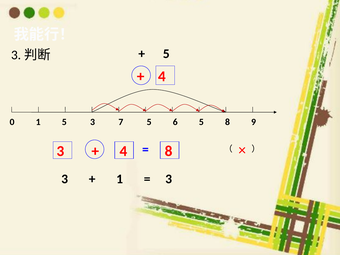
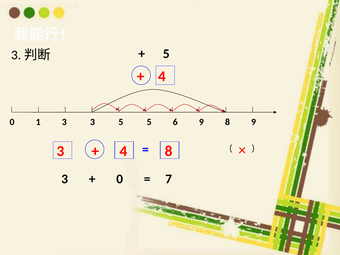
1 5: 5 -> 3
3 7: 7 -> 5
6 5: 5 -> 9
1 at (120, 179): 1 -> 0
3 at (169, 179): 3 -> 7
